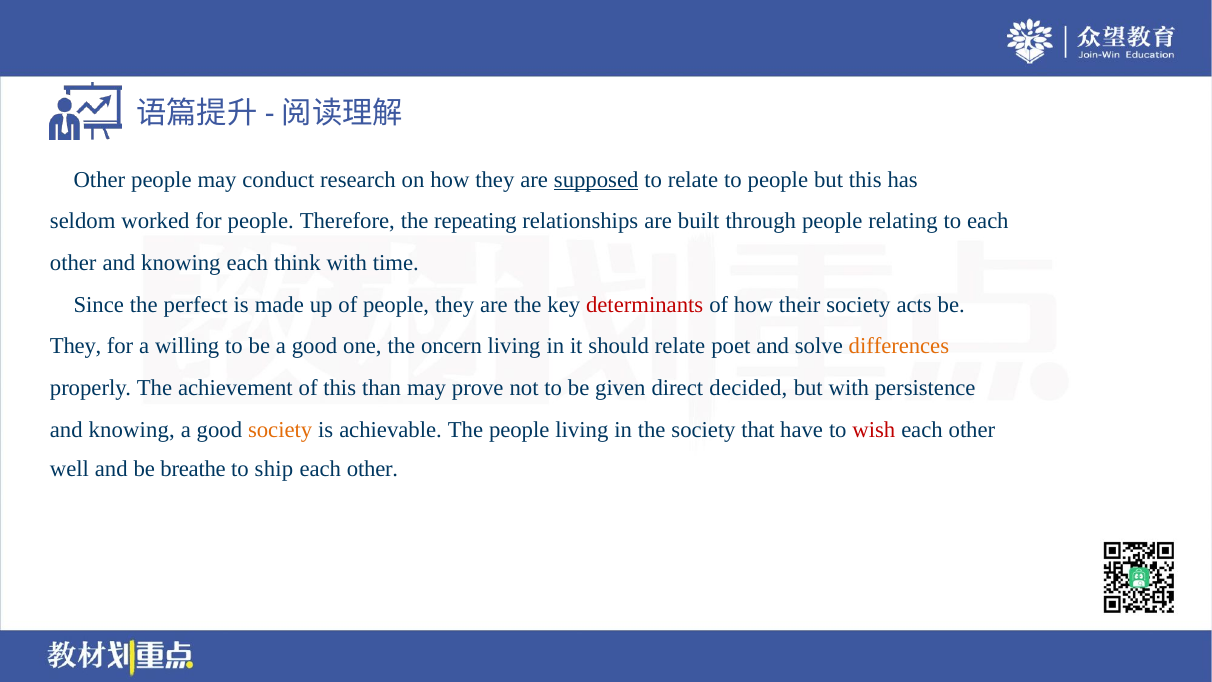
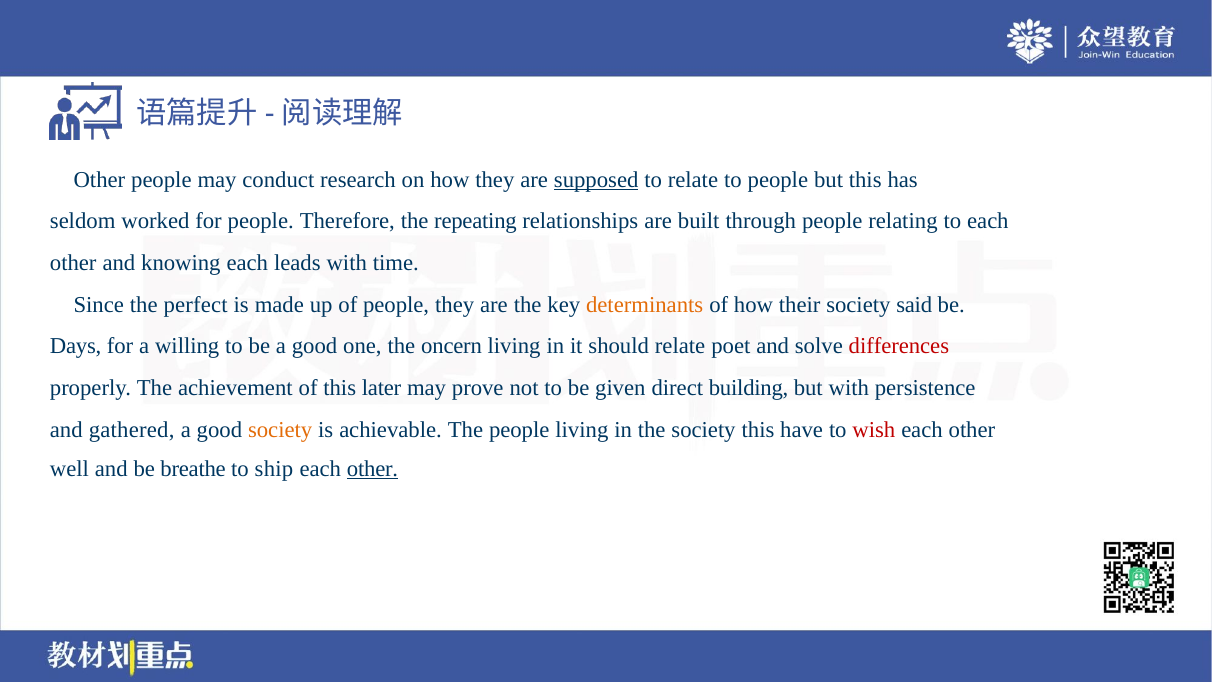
think: think -> leads
determinants colour: red -> orange
acts: acts -> said
They at (76, 346): They -> Days
differences colour: orange -> red
than: than -> later
decided: decided -> building
knowing at (132, 430): knowing -> gathered
society that: that -> this
other at (373, 469) underline: none -> present
